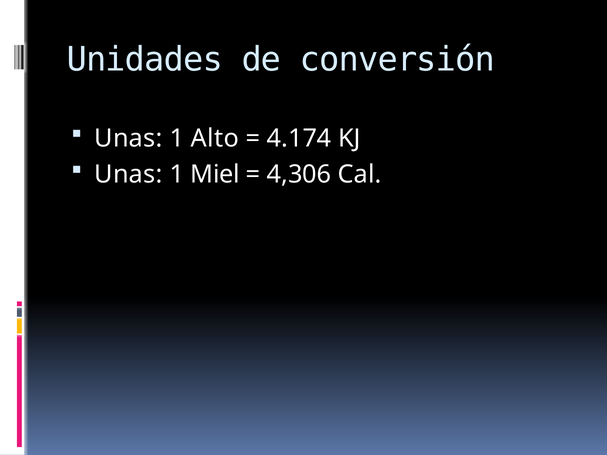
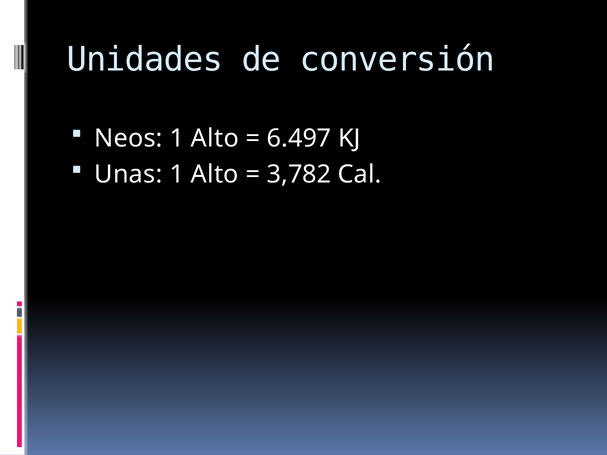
Unas at (128, 138): Unas -> Neos
4.174: 4.174 -> 6.497
Miel at (215, 175): Miel -> Alto
4,306: 4,306 -> 3,782
